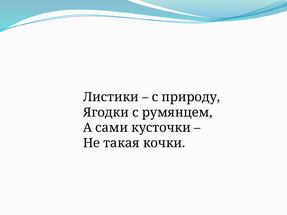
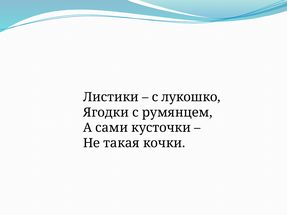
природу: природу -> лукошко
